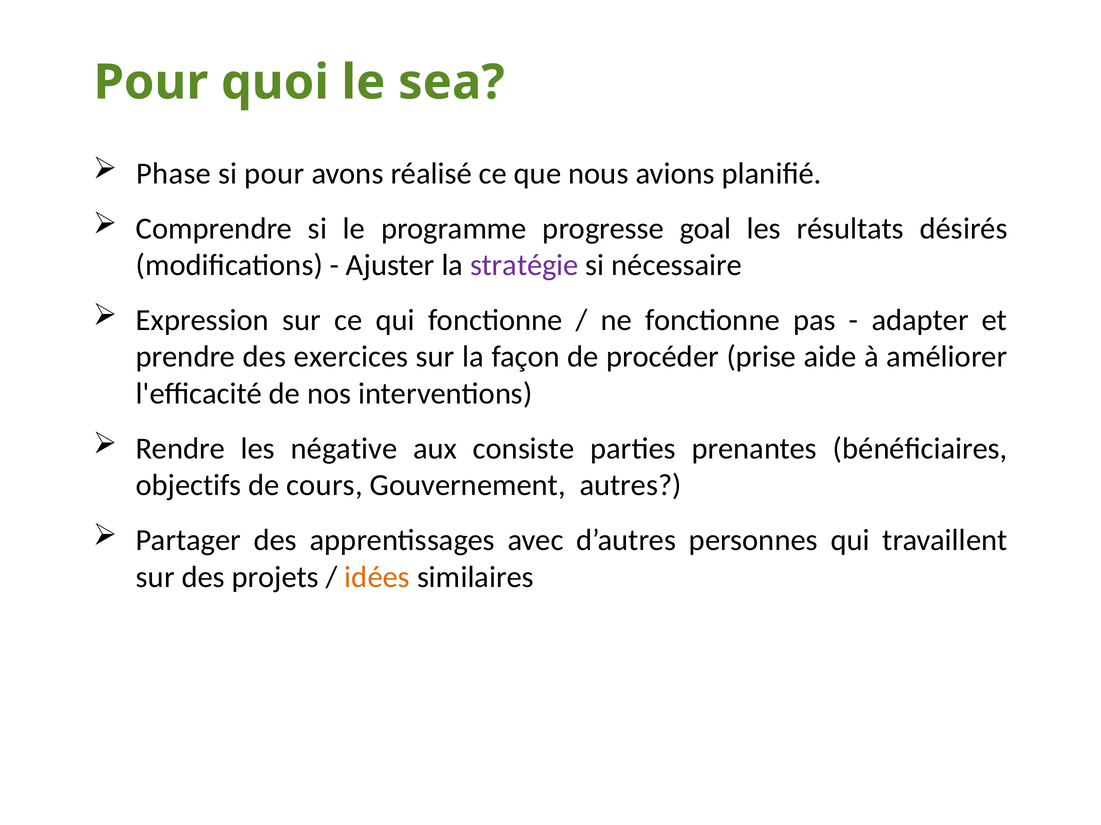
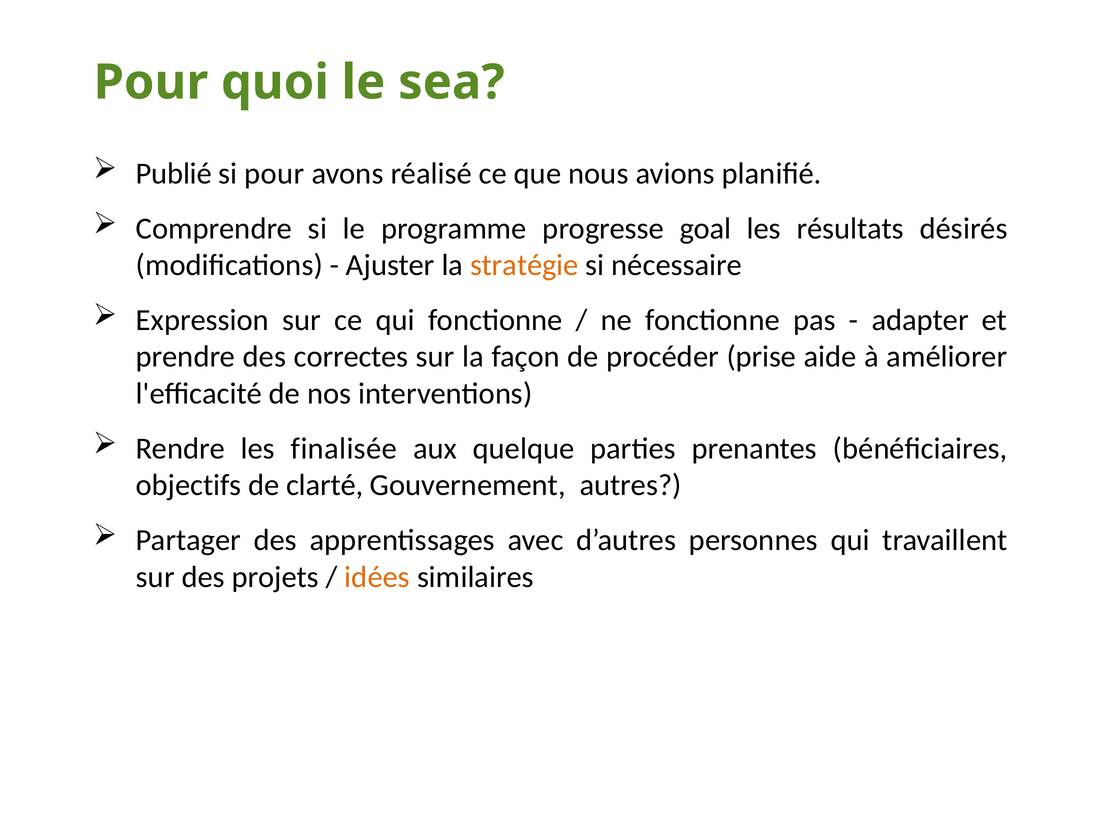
Phase: Phase -> Publié
stratégie colour: purple -> orange
exercices: exercices -> correctes
négative: négative -> finalisée
consiste: consiste -> quelque
cours: cours -> clarté
